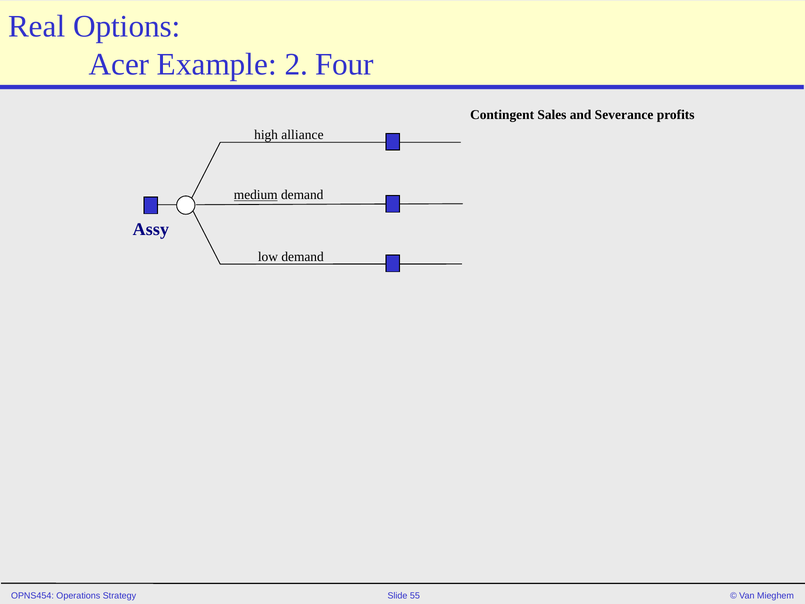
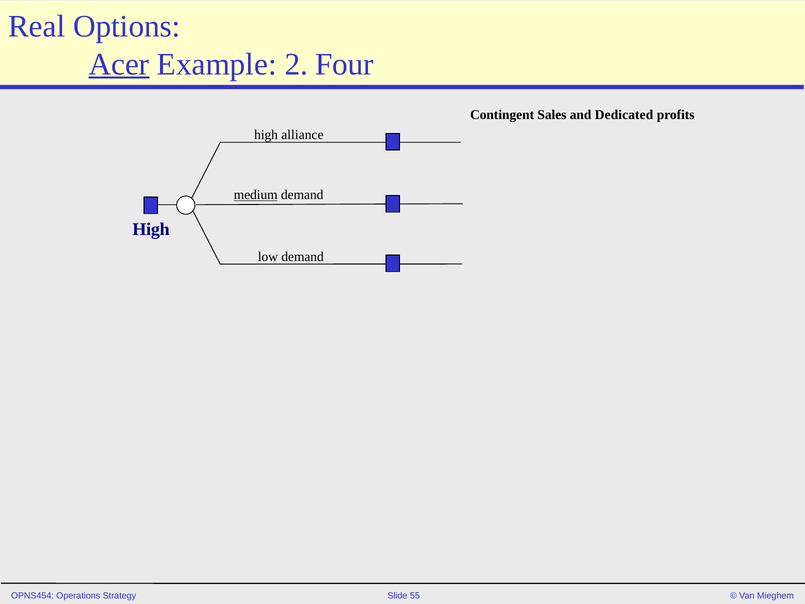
Acer underline: none -> present
Severance: Severance -> Dedicated
Assy at (151, 229): Assy -> High
